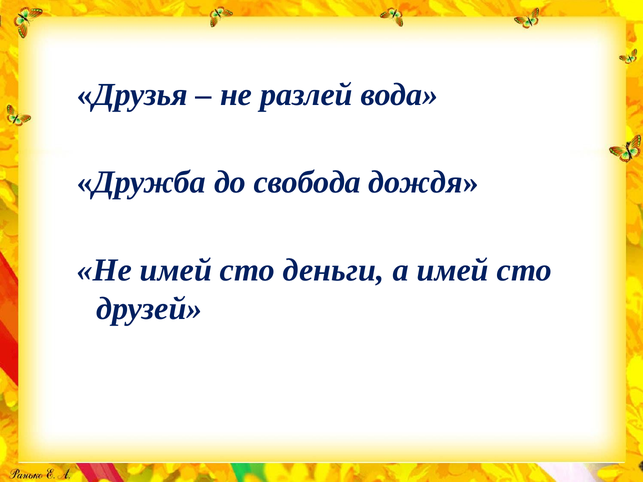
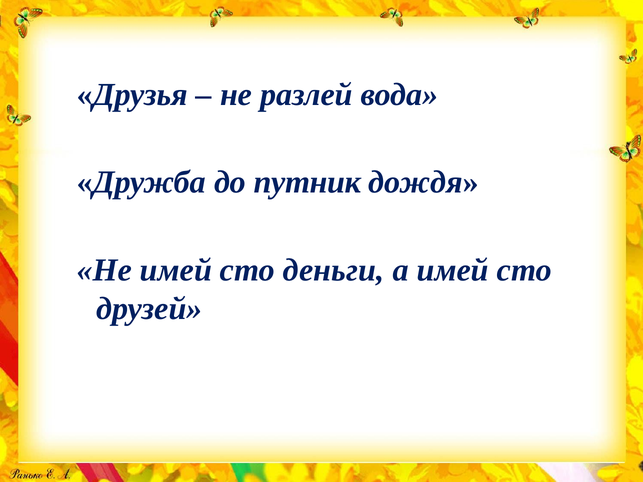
свобода: свобода -> путник
